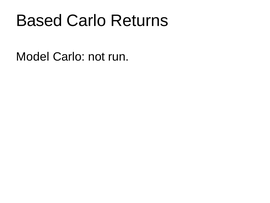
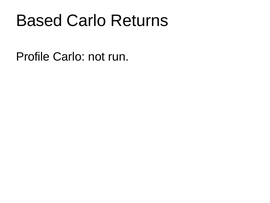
Model: Model -> Profile
